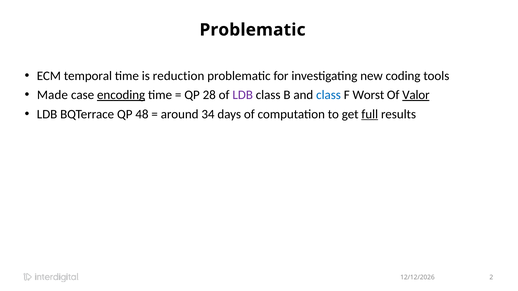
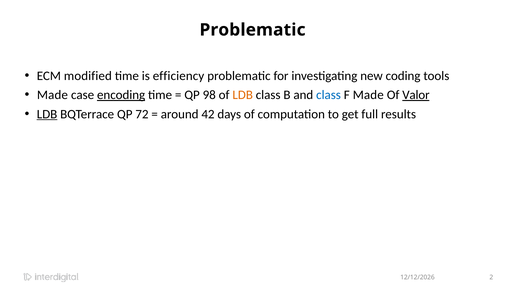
temporal: temporal -> modified
reduction: reduction -> efficiency
28: 28 -> 98
LDB at (243, 95) colour: purple -> orange
F Worst: Worst -> Made
LDB at (47, 114) underline: none -> present
48: 48 -> 72
34: 34 -> 42
full underline: present -> none
